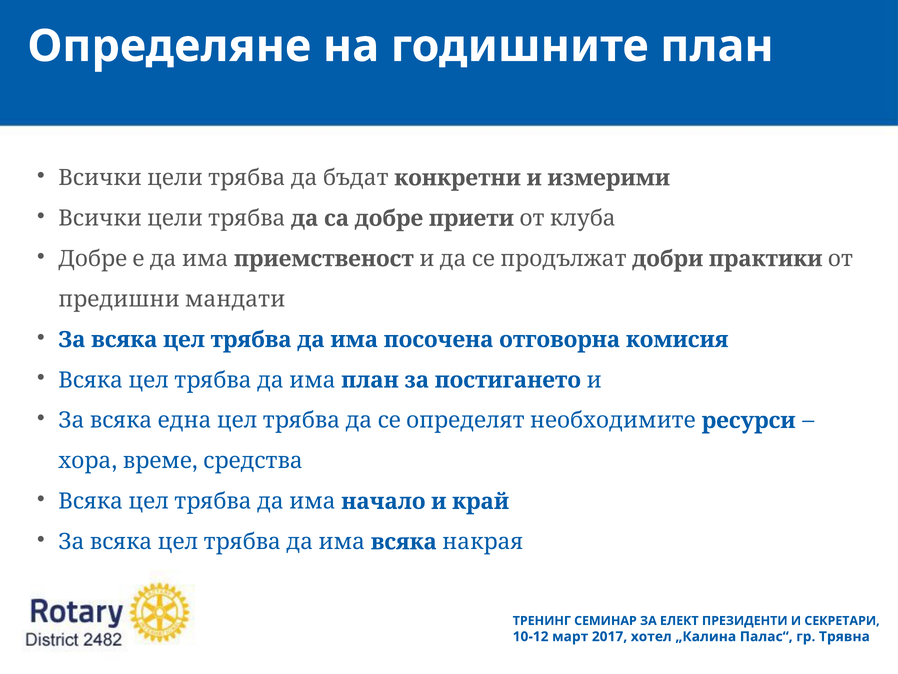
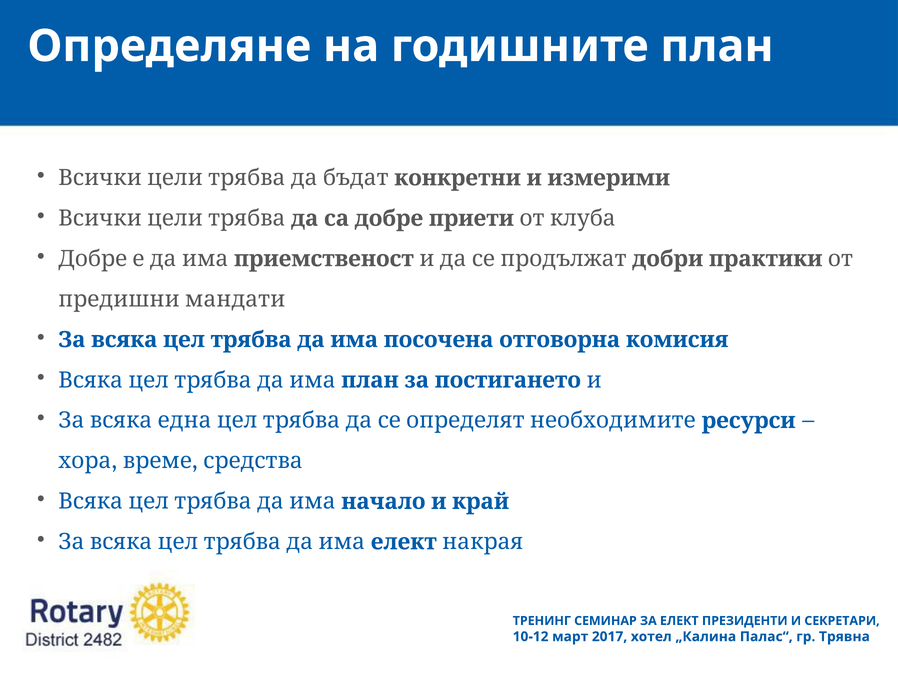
всяка at (404, 542): всяка -> елект
